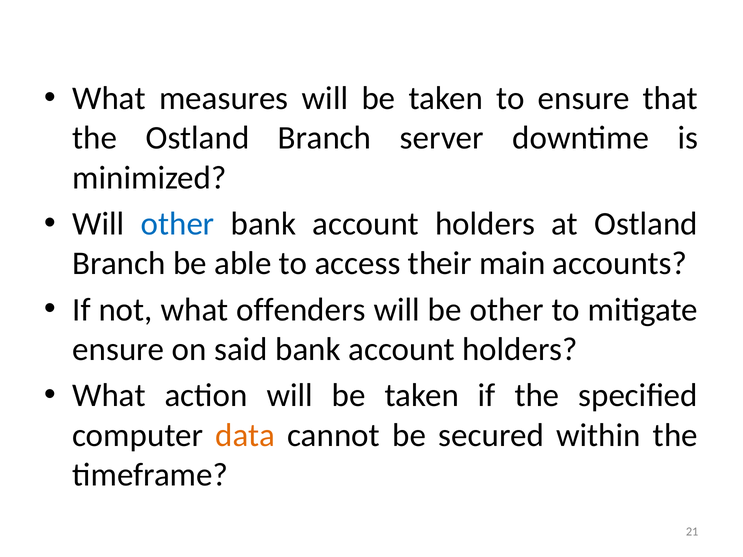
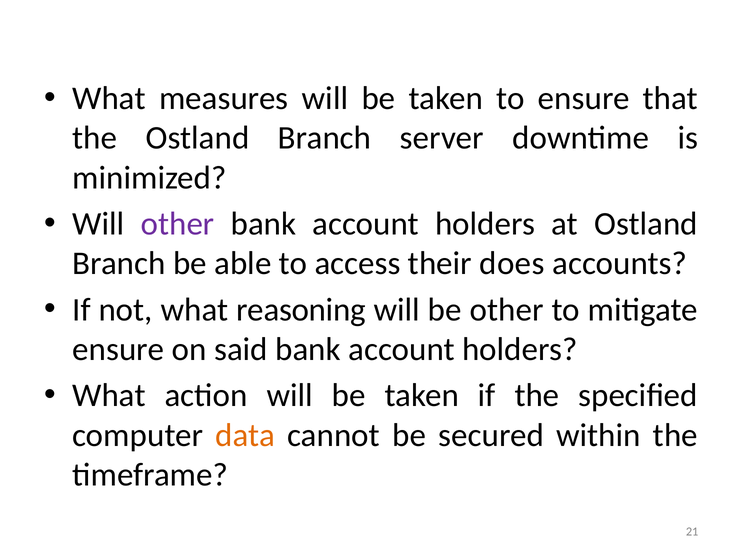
other at (178, 224) colour: blue -> purple
main: main -> does
offenders: offenders -> reasoning
